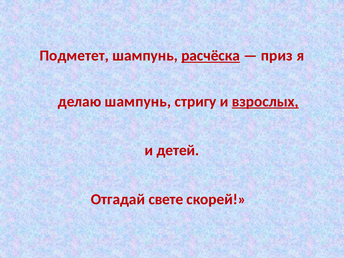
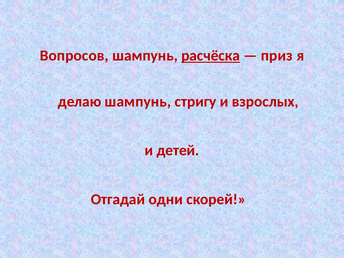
Подметет: Подметет -> Вопросов
взрослых underline: present -> none
свете: свете -> одни
